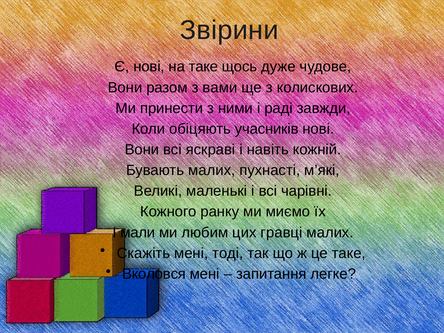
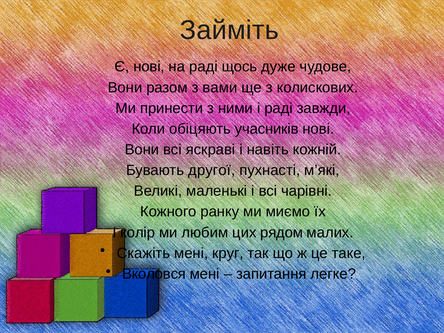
Звірини: Звірини -> Займіть
на таке: таке -> раді
Бувають малих: малих -> другої
мали: мали -> колір
гравці: гравці -> рядом
тоді: тоді -> круг
